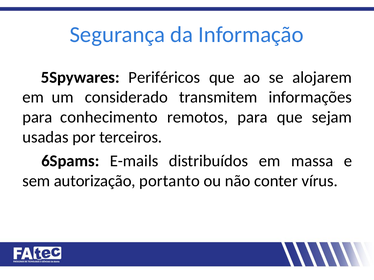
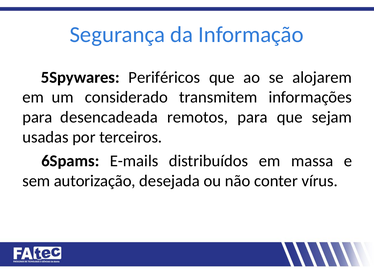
conhecimento: conhecimento -> desencadeada
portanto: portanto -> desejada
